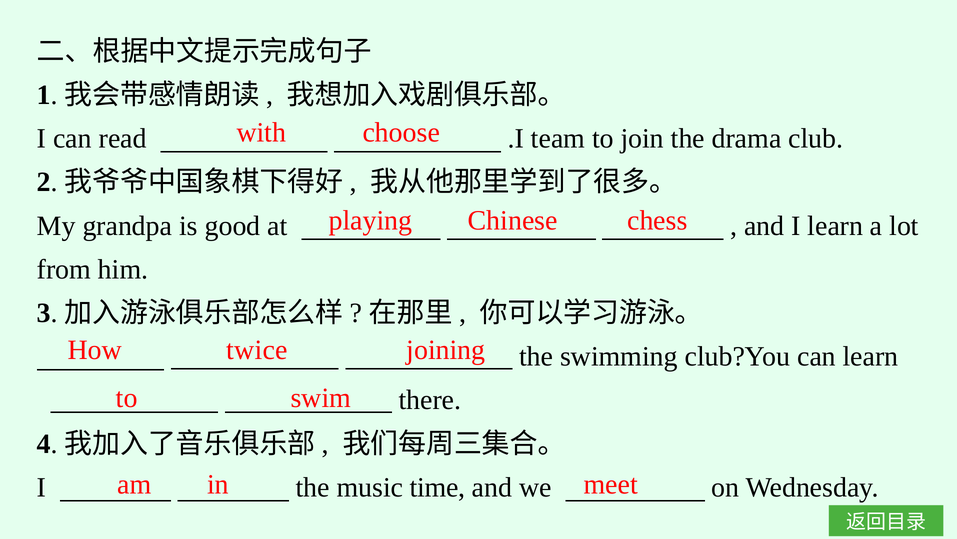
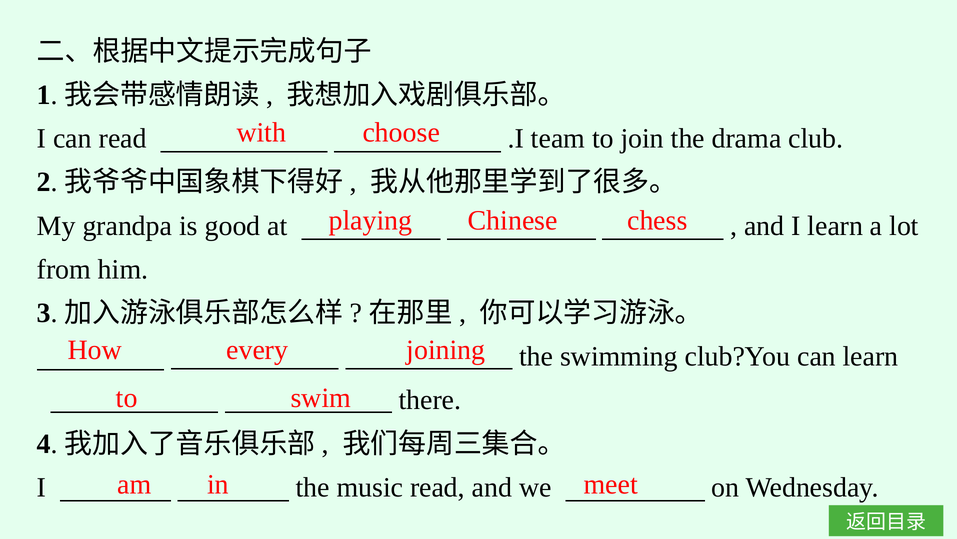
twice: twice -> every
music time: time -> read
